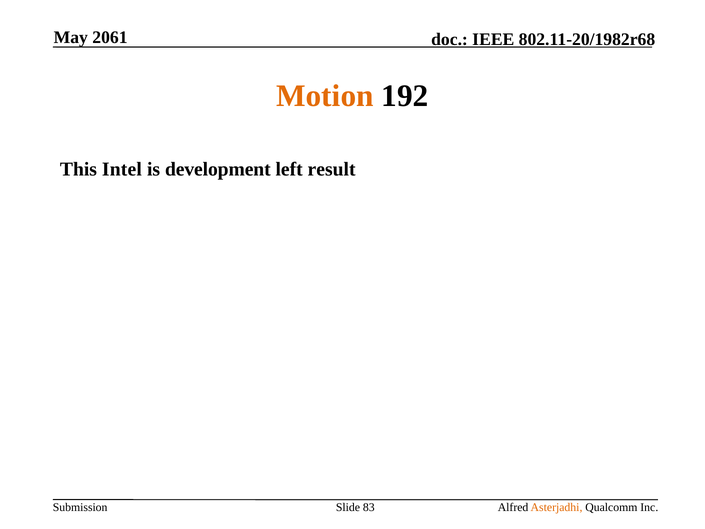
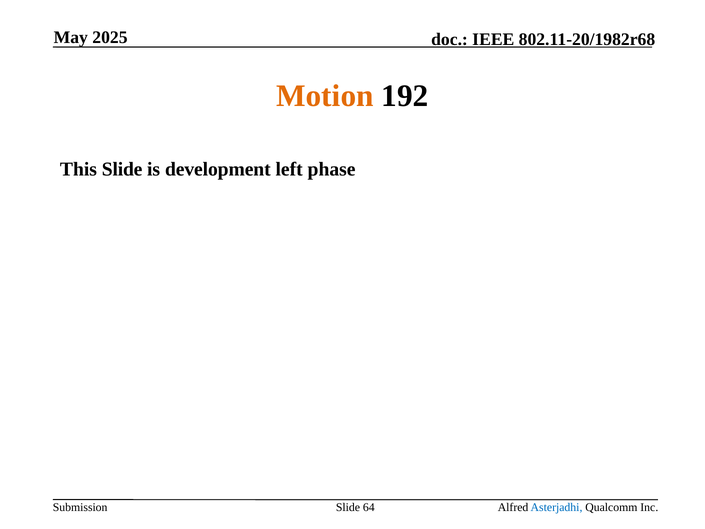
2061: 2061 -> 2025
This Intel: Intel -> Slide
result: result -> phase
83: 83 -> 64
Asterjadhi colour: orange -> blue
